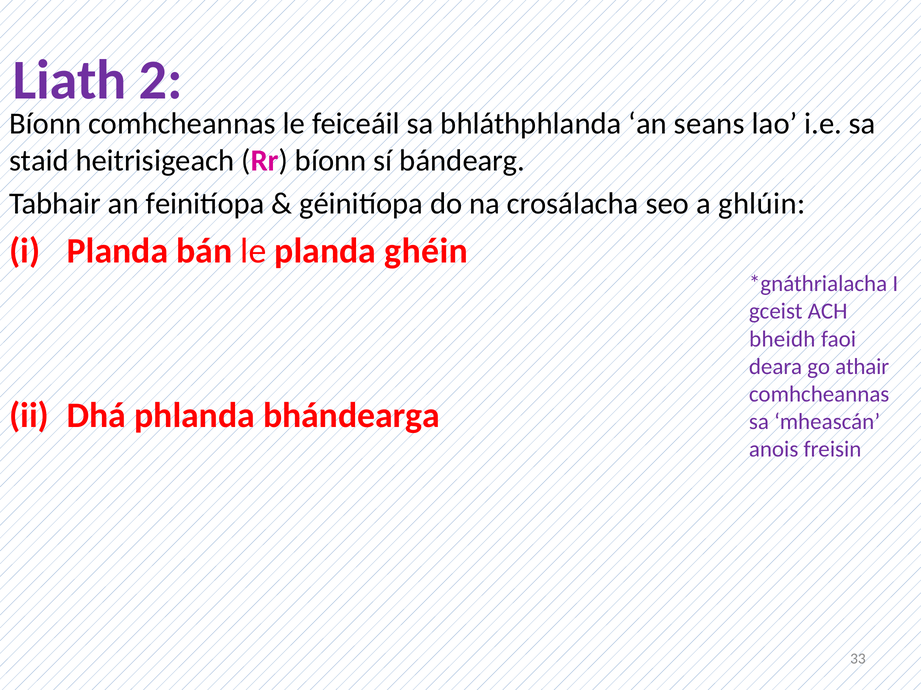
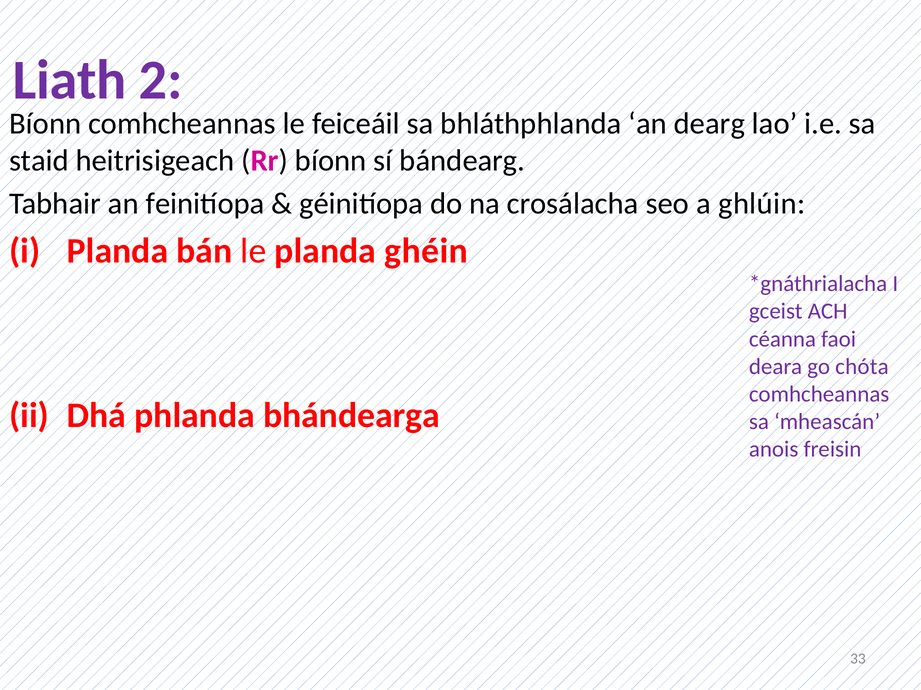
seans: seans -> dearg
bheidh: bheidh -> céanna
athair: athair -> chóta
